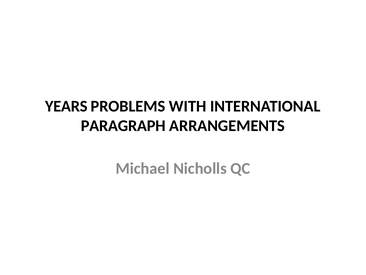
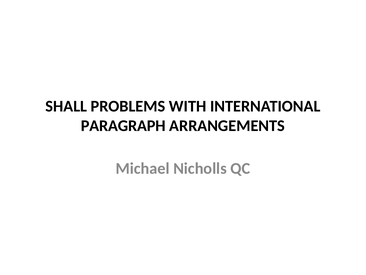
YEARS: YEARS -> SHALL
